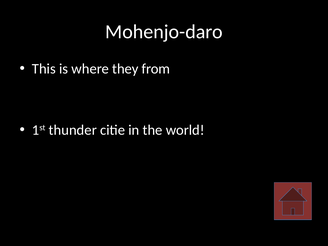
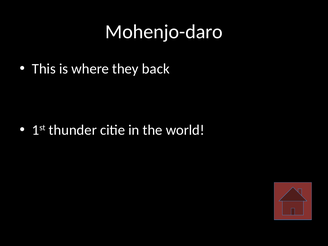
from: from -> back
